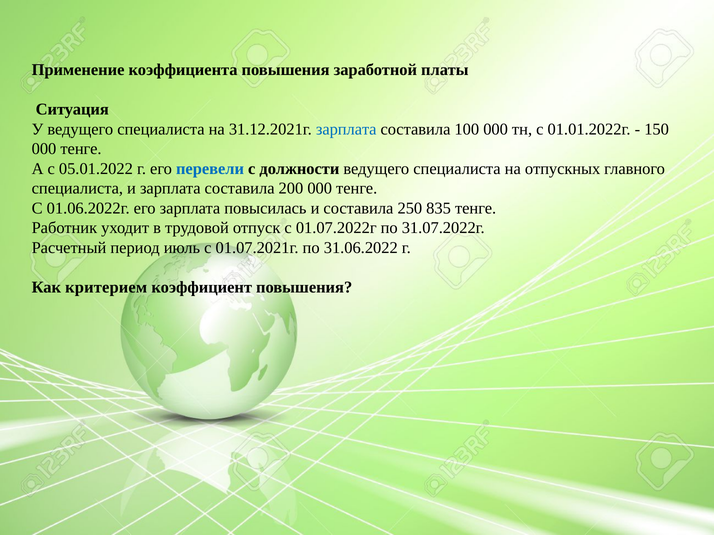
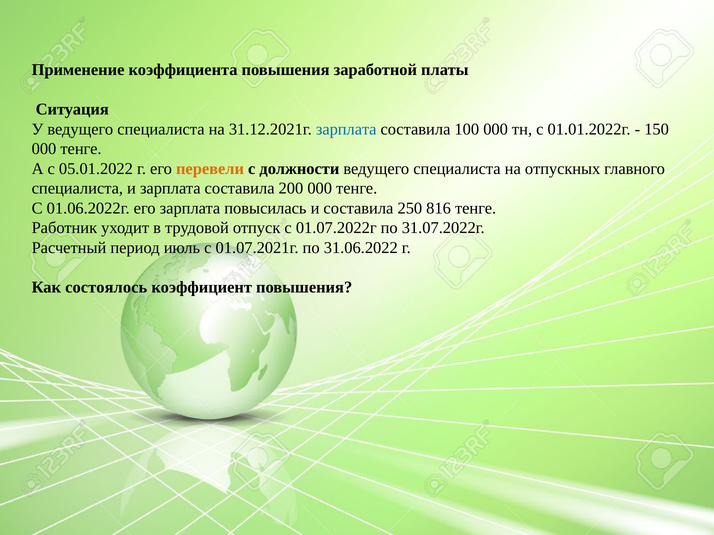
перевели colour: blue -> orange
835: 835 -> 816
критерием: критерием -> состоялось
